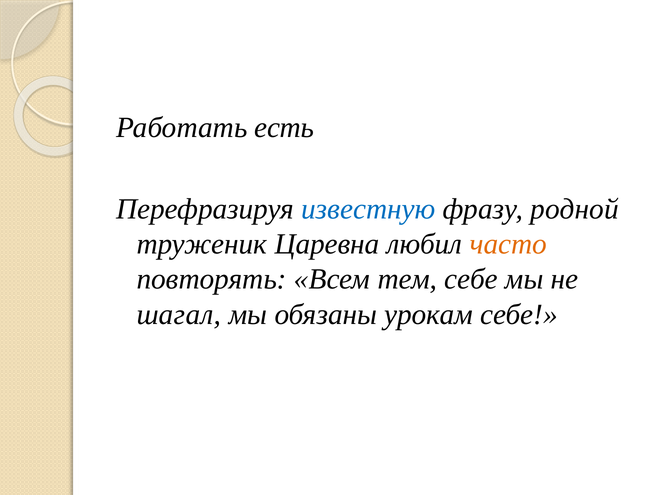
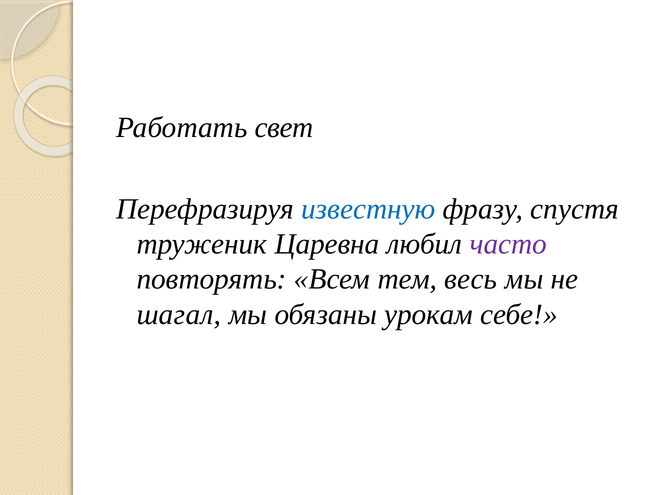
есть: есть -> свет
родной: родной -> спустя
часто colour: orange -> purple
тем себе: себе -> весь
